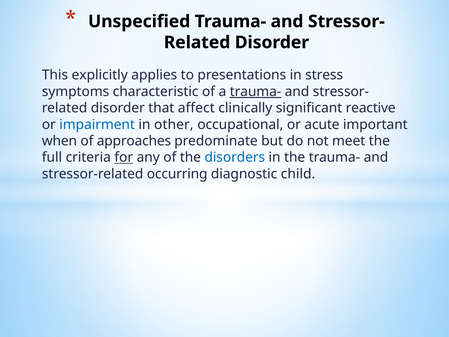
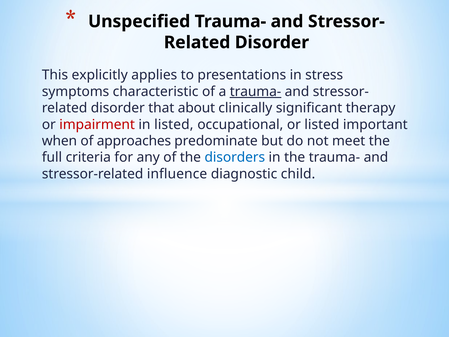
affect: affect -> about
reactive: reactive -> therapy
impairment colour: blue -> red
in other: other -> listed
or acute: acute -> listed
for underline: present -> none
occurring: occurring -> influence
